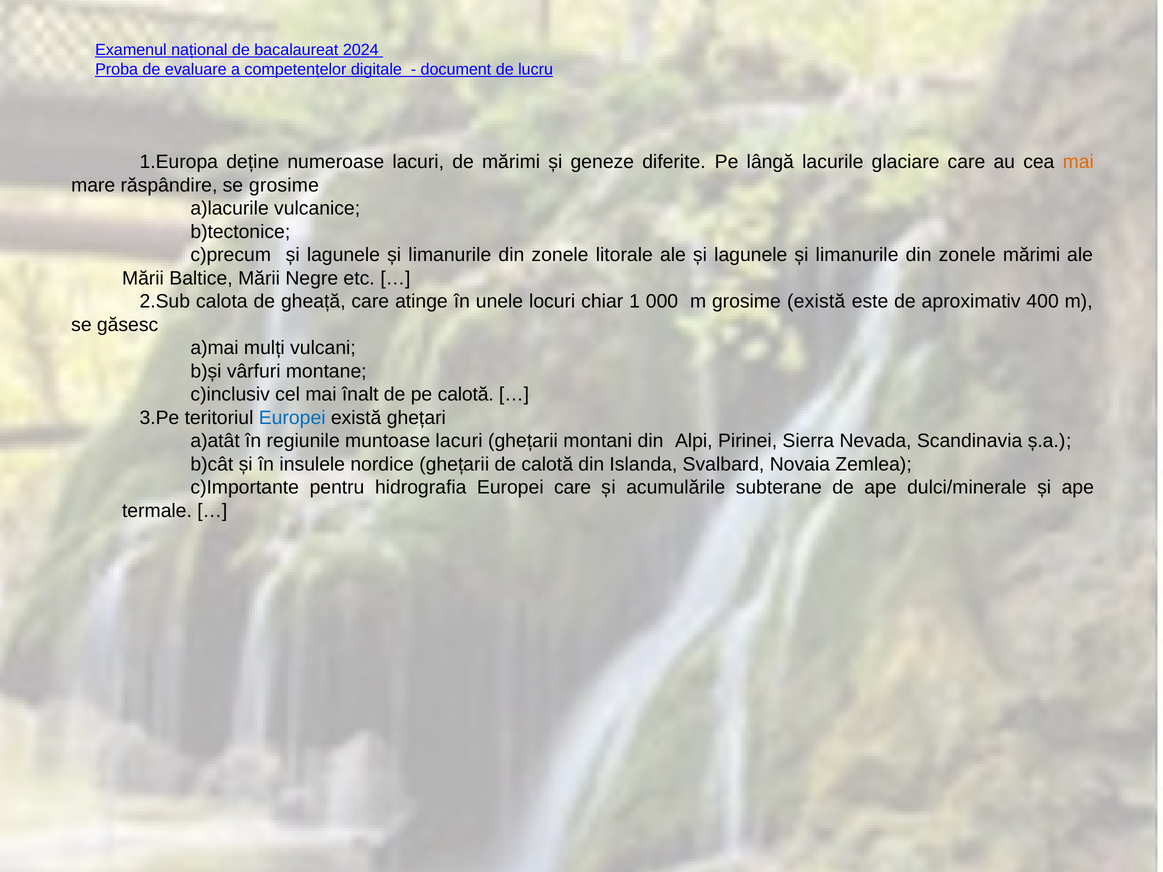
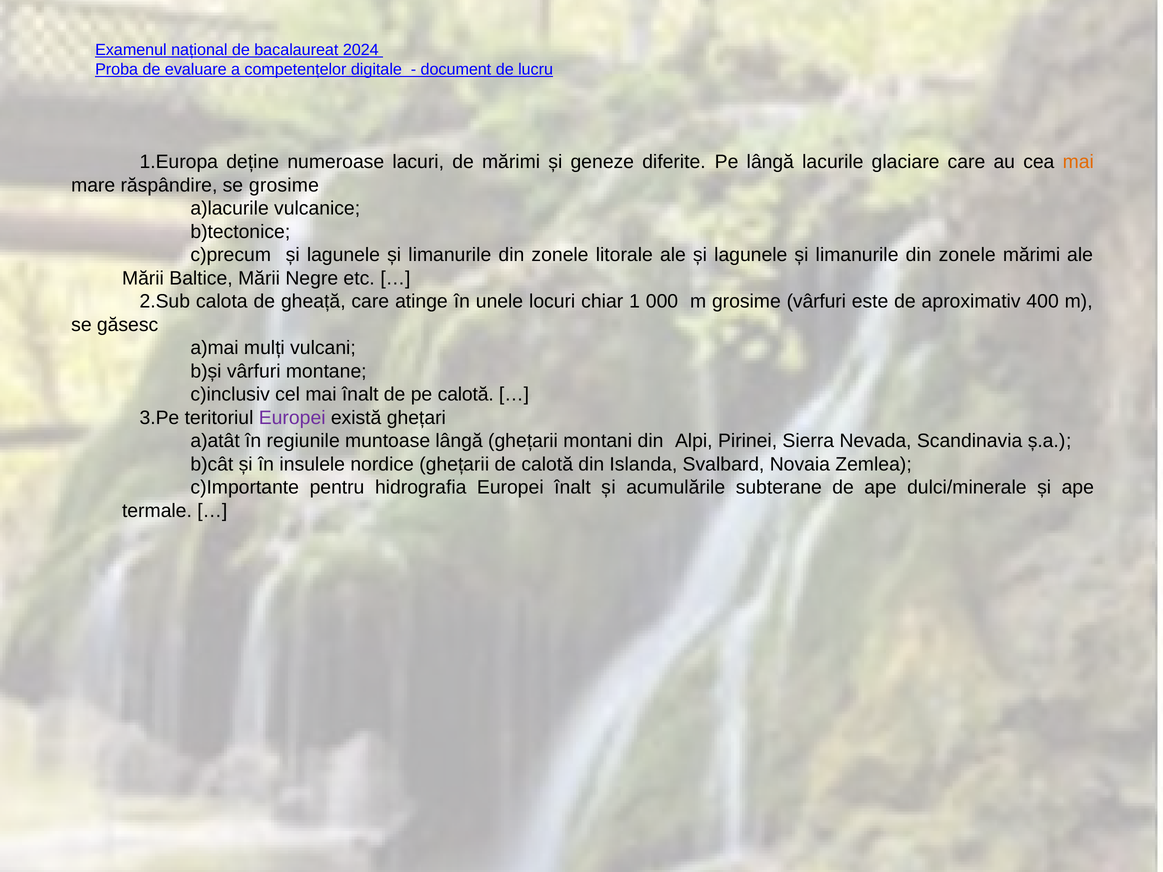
grosime există: există -> vârfuri
Europei at (292, 418) colour: blue -> purple
muntoase lacuri: lacuri -> lângă
Europei care: care -> înalt
